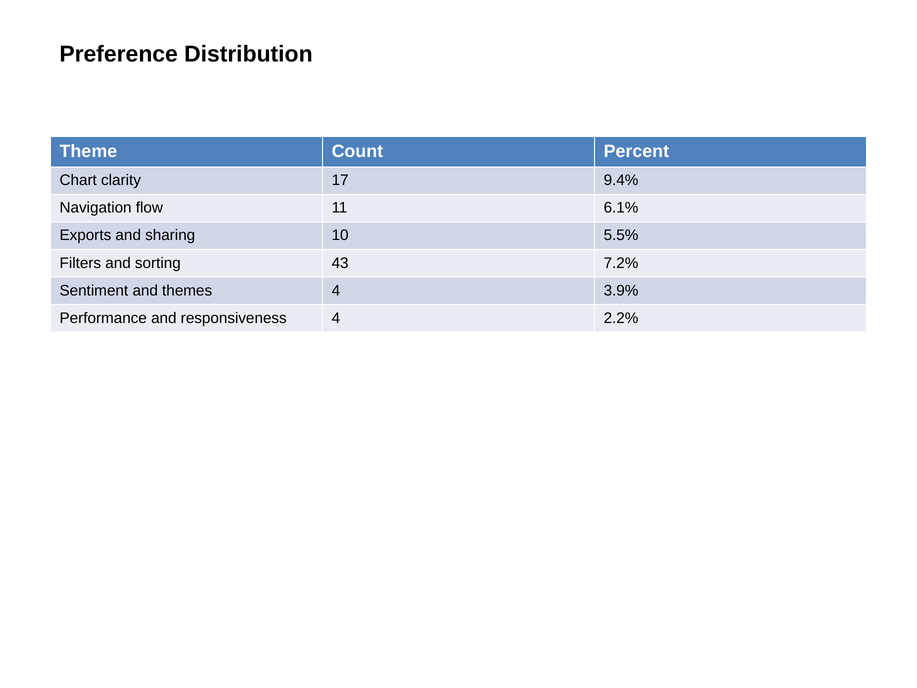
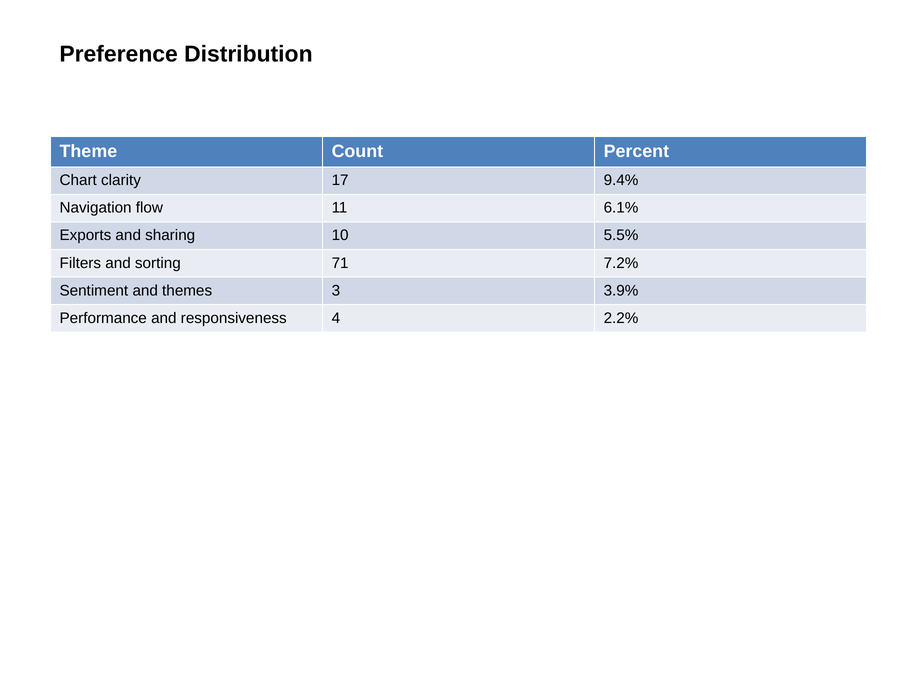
43: 43 -> 71
themes 4: 4 -> 3
